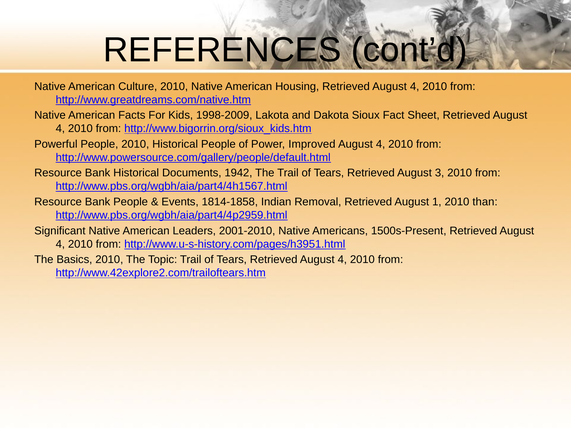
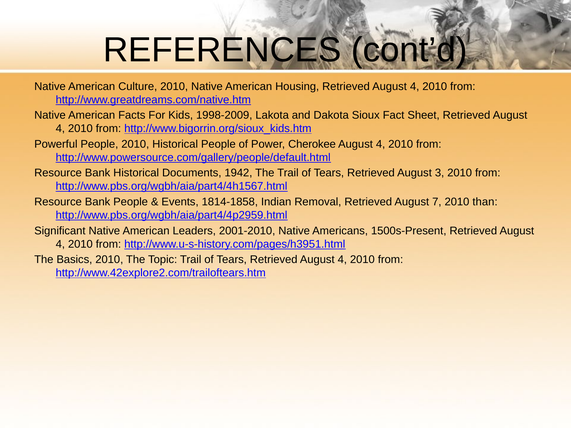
Improved: Improved -> Cherokee
1: 1 -> 7
